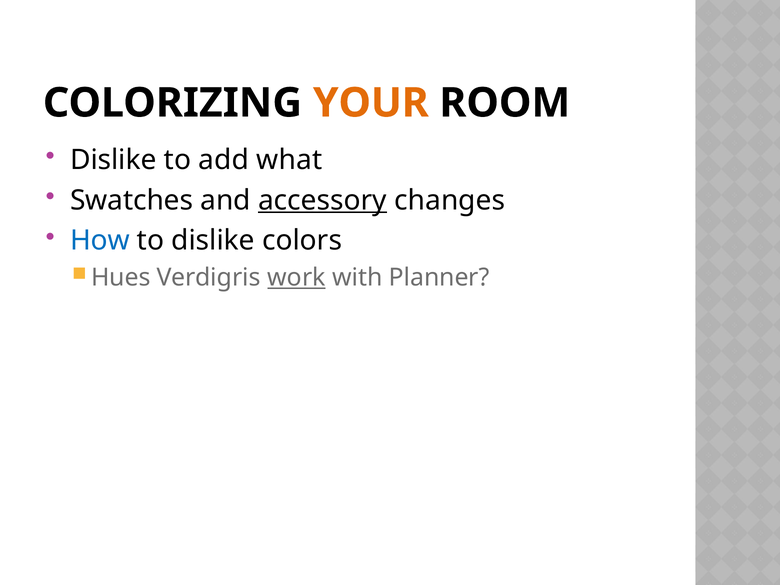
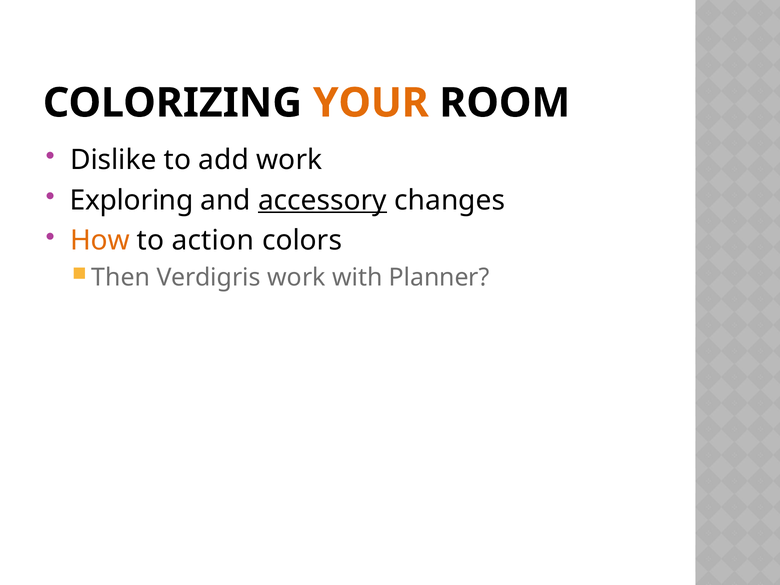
add what: what -> work
Swatches: Swatches -> Exploring
How colour: blue -> orange
to dislike: dislike -> action
Hues: Hues -> Then
work at (296, 278) underline: present -> none
